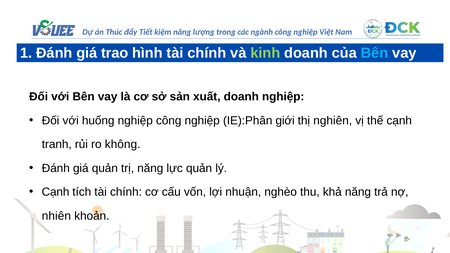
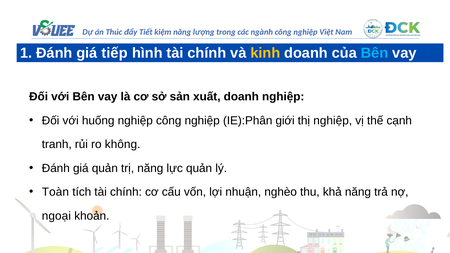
trao: trao -> tiếp
kinh colour: light green -> yellow
thị nghiên: nghiên -> nghiệp
Cạnh at (56, 192): Cạnh -> Toàn
nhiên: nhiên -> ngoại
